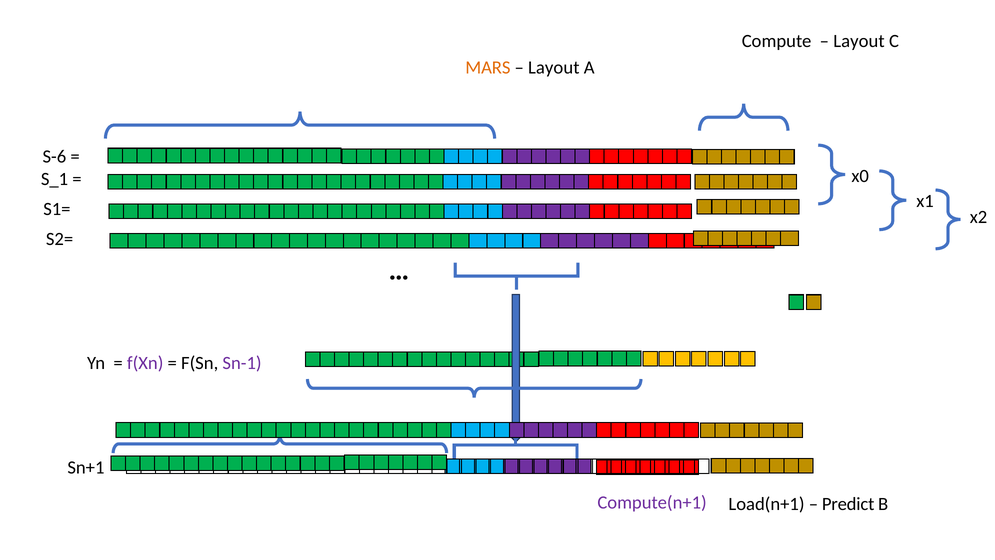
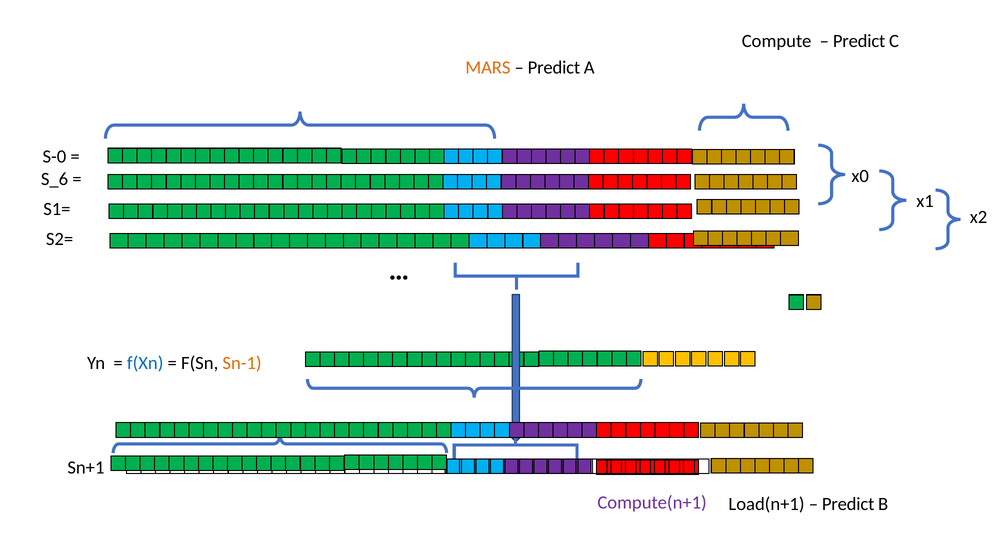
Layout at (859, 41): Layout -> Predict
Layout at (554, 68): Layout -> Predict
S-6: S-6 -> S-0
S_1: S_1 -> S_6
f(Xn colour: purple -> blue
Sn-1 colour: purple -> orange
